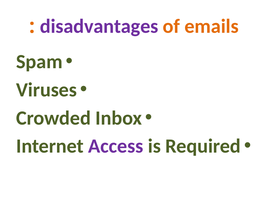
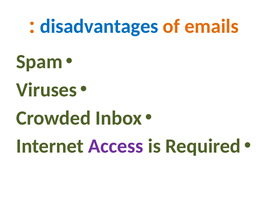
disadvantages colour: purple -> blue
